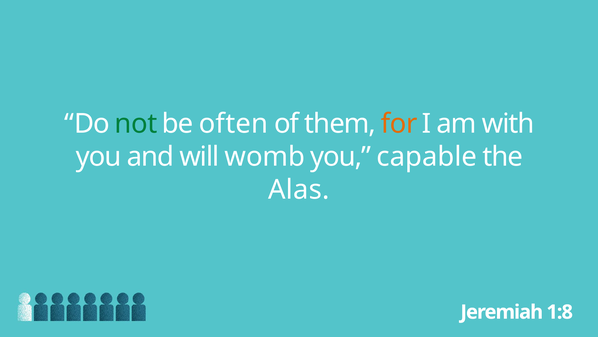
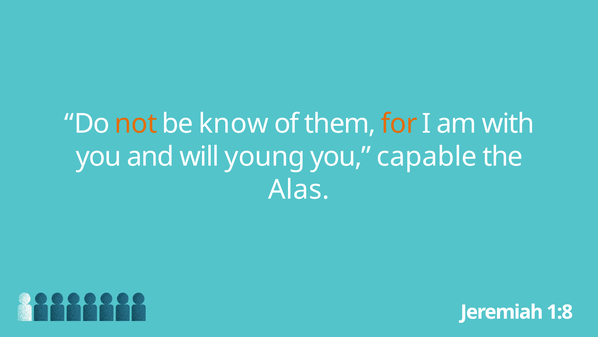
not colour: green -> orange
often: often -> know
womb: womb -> young
